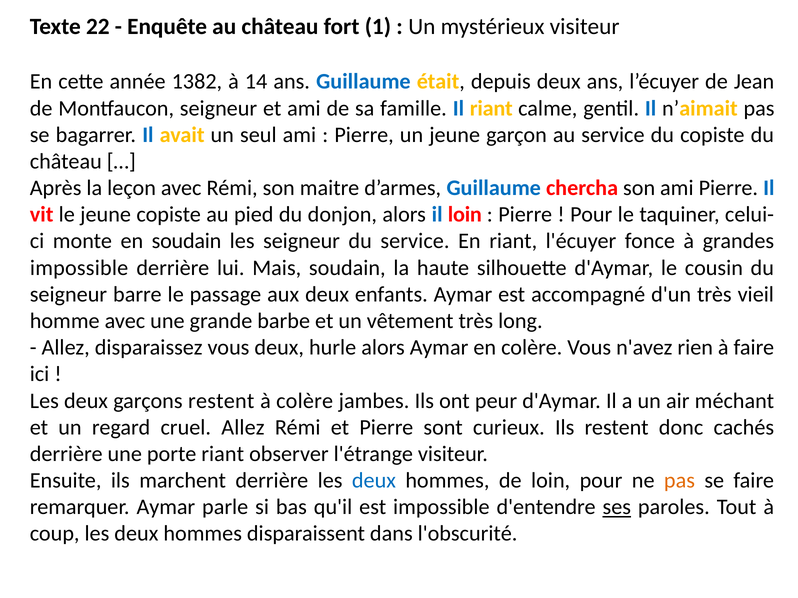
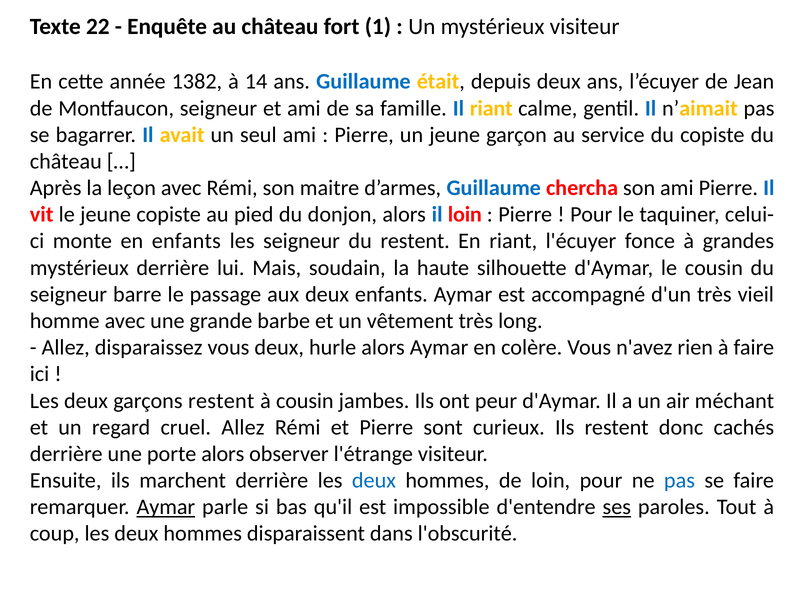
en soudain: soudain -> enfants
du service: service -> restent
impossible at (79, 268): impossible -> mystérieux
à colère: colère -> cousin
porte riant: riant -> alors
pas at (679, 481) colour: orange -> blue
Aymar at (166, 507) underline: none -> present
